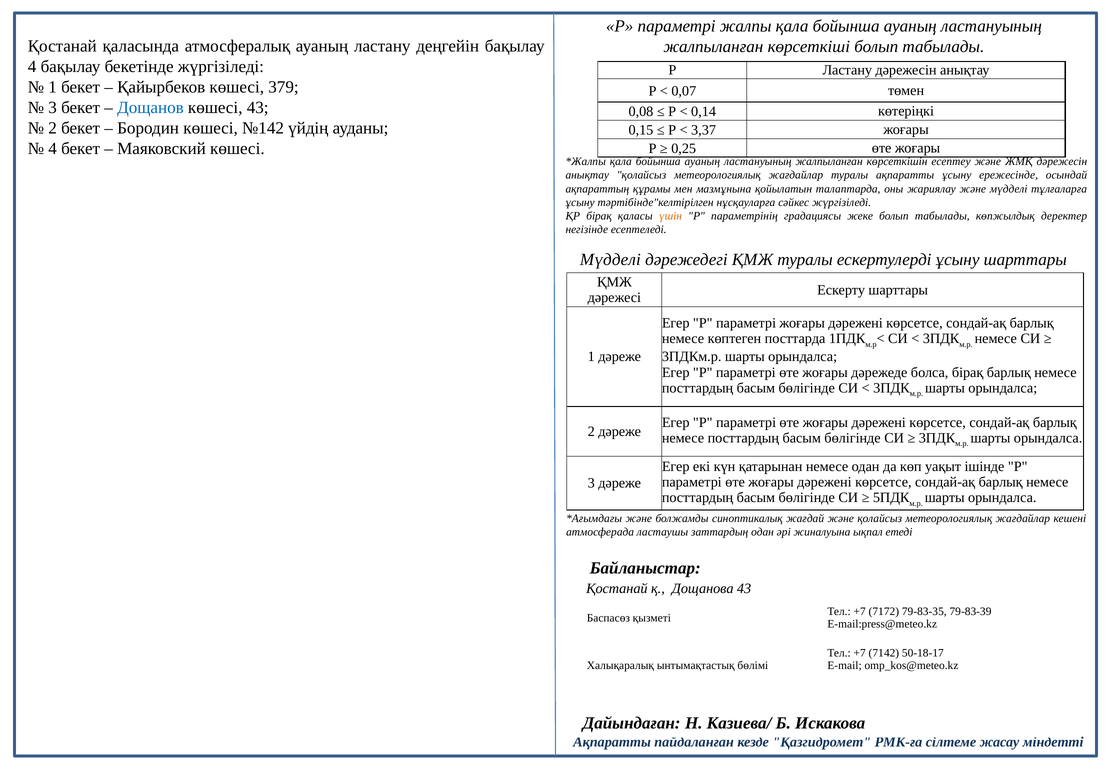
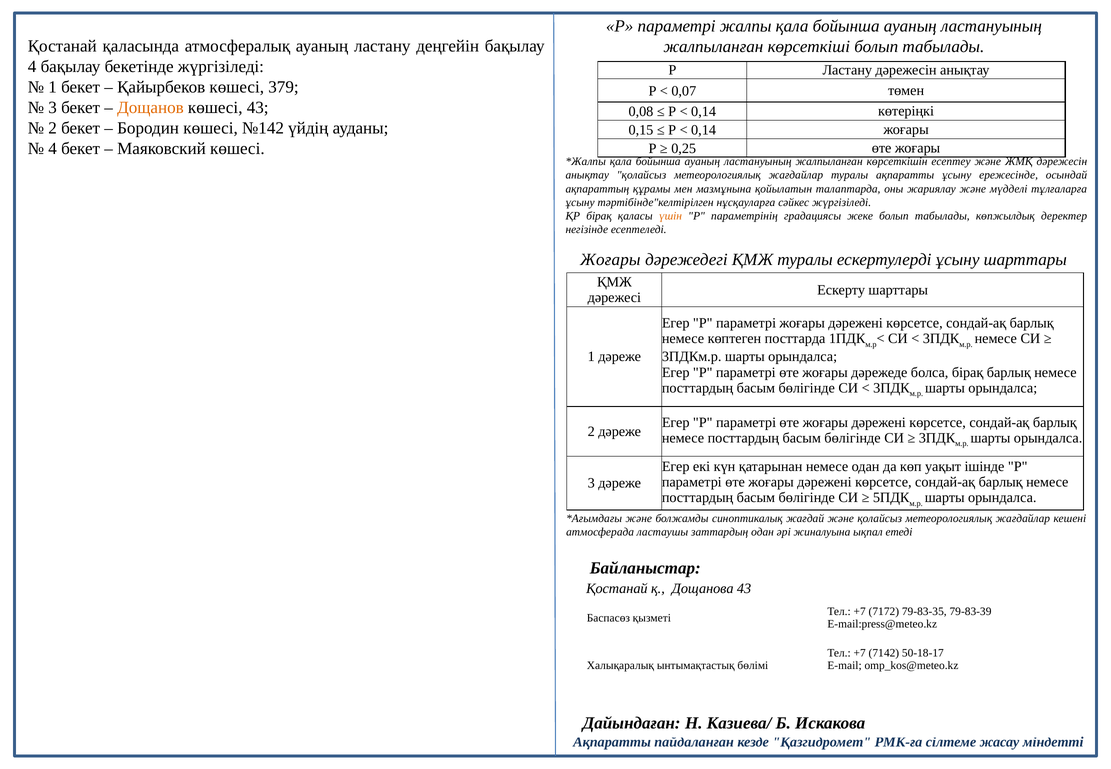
Дощанов colour: blue -> orange
3,37 at (704, 130): 3,37 -> 0,14
Мүдделі at (610, 260): Мүдделі -> Жоғары
